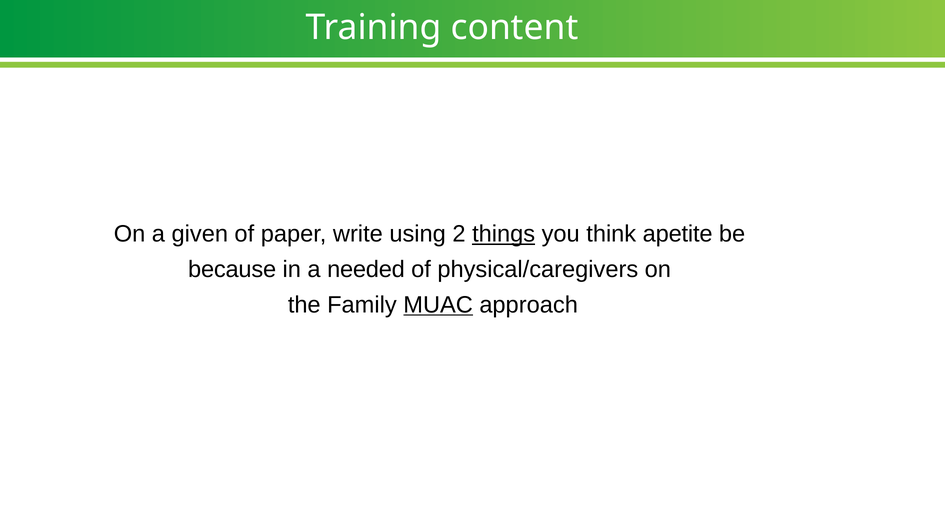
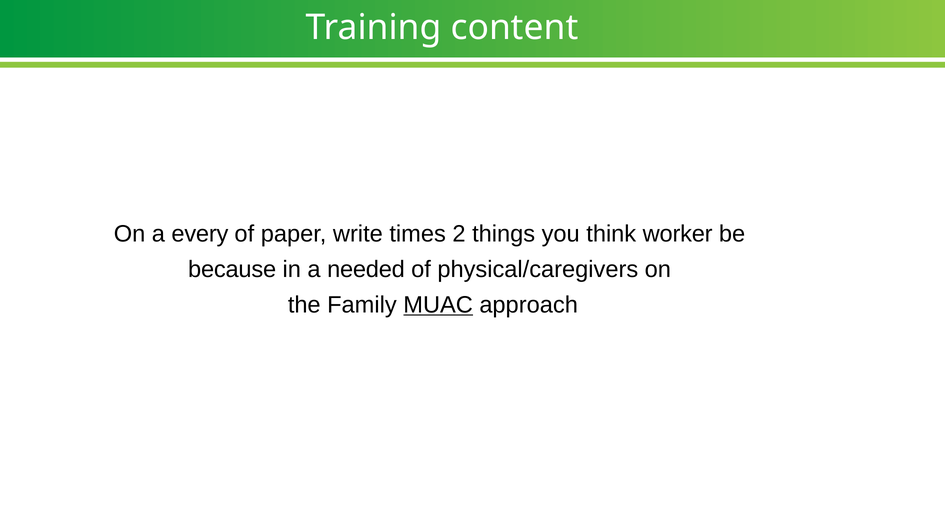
given: given -> every
using: using -> times
things underline: present -> none
apetite: apetite -> worker
